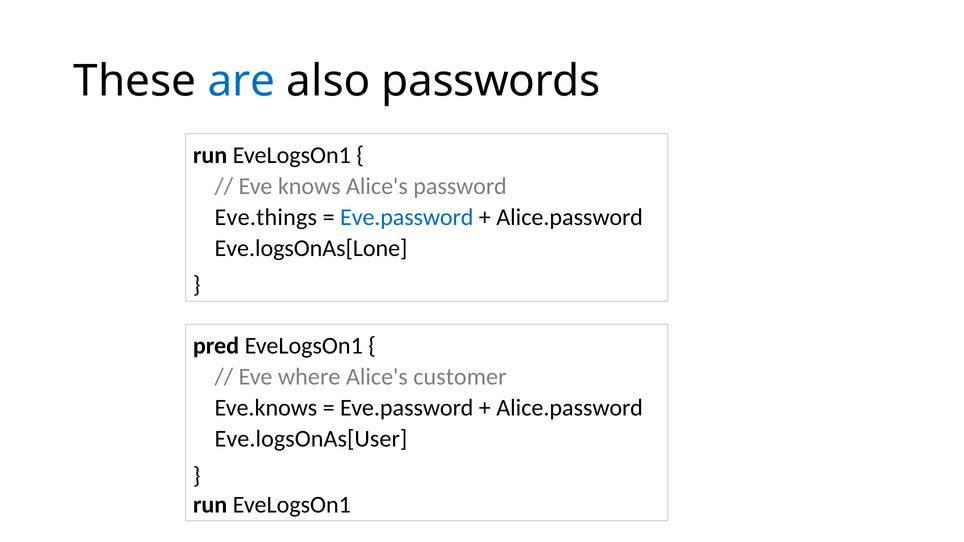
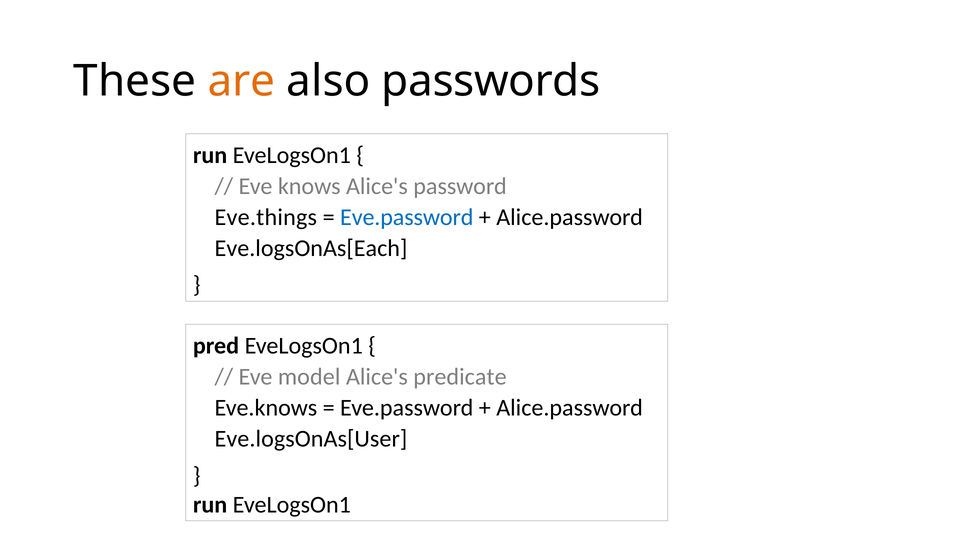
are colour: blue -> orange
Eve.logsOnAs[Lone: Eve.logsOnAs[Lone -> Eve.logsOnAs[Each
where: where -> model
customer: customer -> predicate
